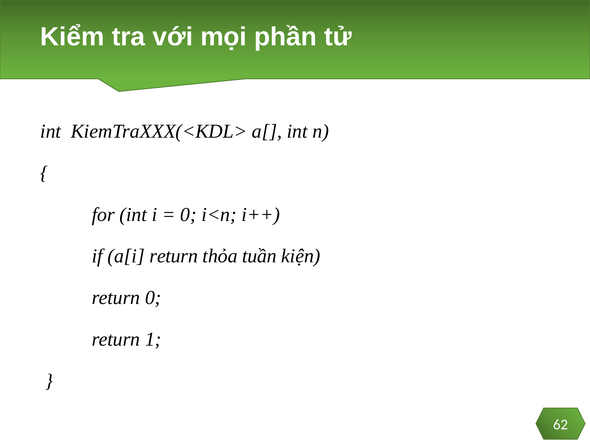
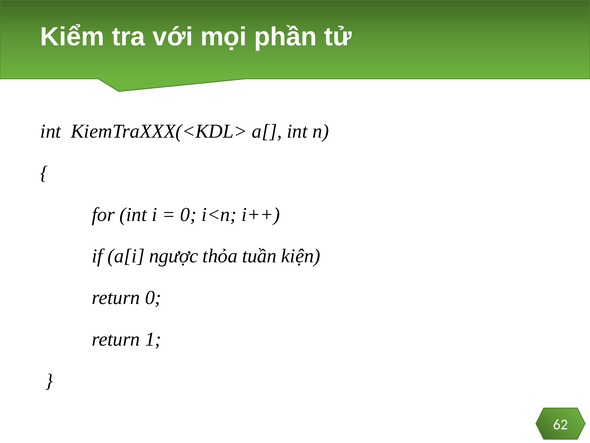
a[i return: return -> ngược
